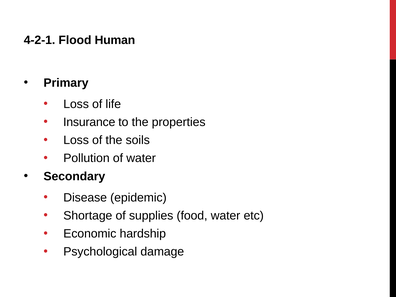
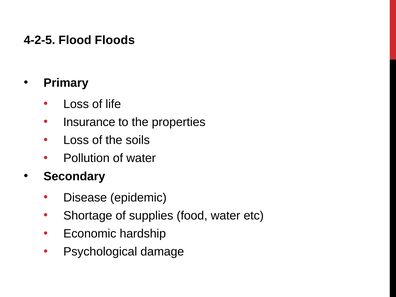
4-2-1: 4-2-1 -> 4-2-5
Human: Human -> Floods
